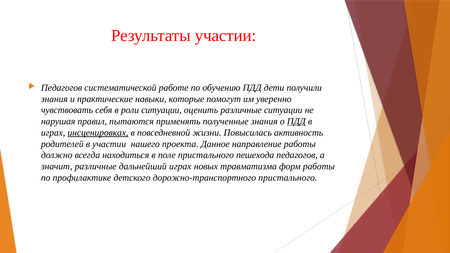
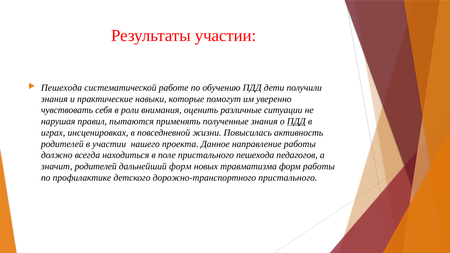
Педагогов at (62, 88): Педагогов -> Пешехода
роли ситуации: ситуации -> внимания
инсценировках underline: present -> none
значит различные: различные -> родителей
дальнейший играх: играх -> форм
